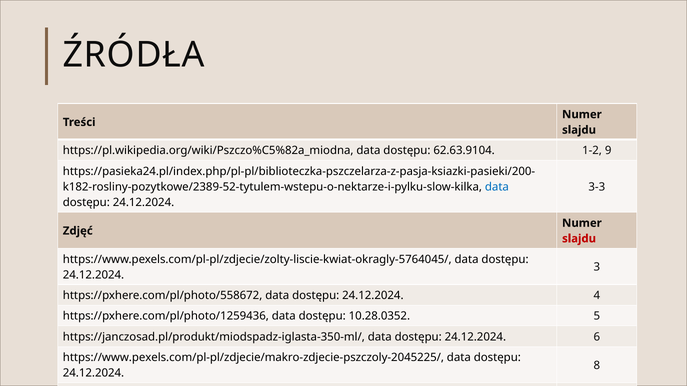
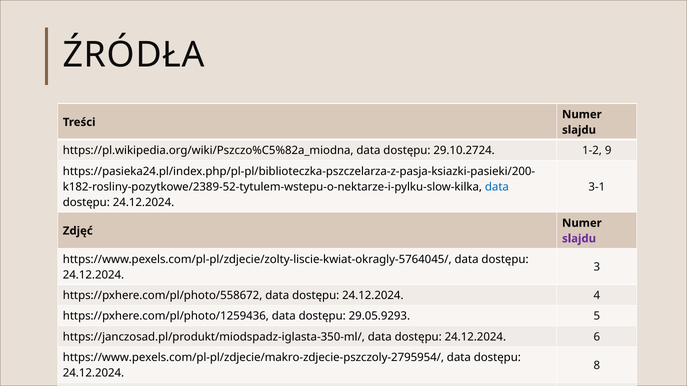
62.63.9104: 62.63.9104 -> 29.10.2724
3-3: 3-3 -> 3-1
slajdu at (579, 239) colour: red -> purple
10.28.0352: 10.28.0352 -> 29.05.9293
https://www.pexels.com/pl-pl/zdjecie/makro-zdjecie-pszczoly-2045225/: https://www.pexels.com/pl-pl/zdjecie/makro-zdjecie-pszczoly-2045225/ -> https://www.pexels.com/pl-pl/zdjecie/makro-zdjecie-pszczoly-2795954/
